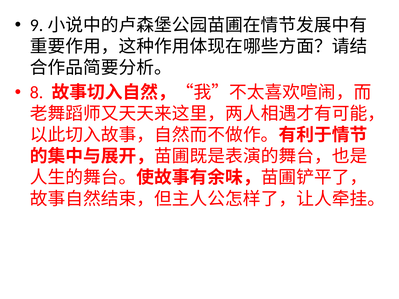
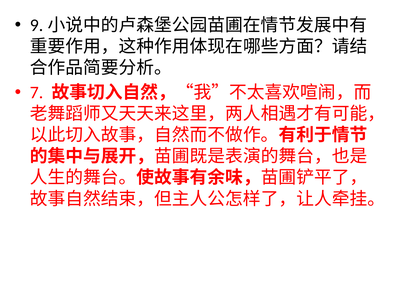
8: 8 -> 7
